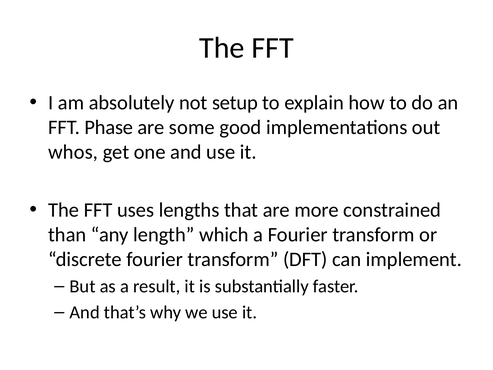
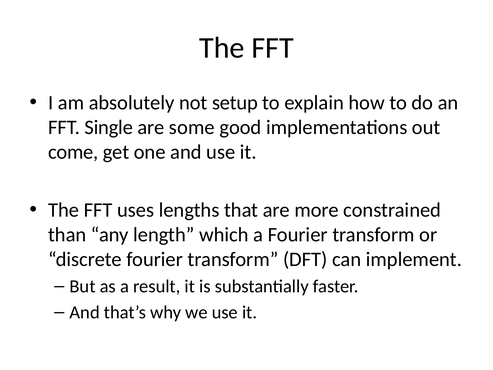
Phase: Phase -> Single
whos: whos -> come
